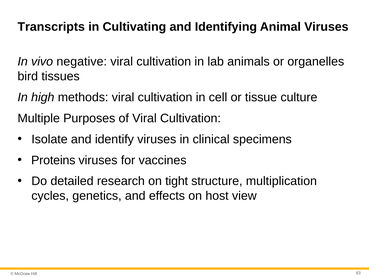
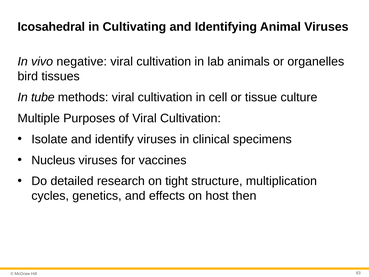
Transcripts: Transcripts -> Icosahedral
high: high -> tube
Proteins: Proteins -> Nucleus
view: view -> then
